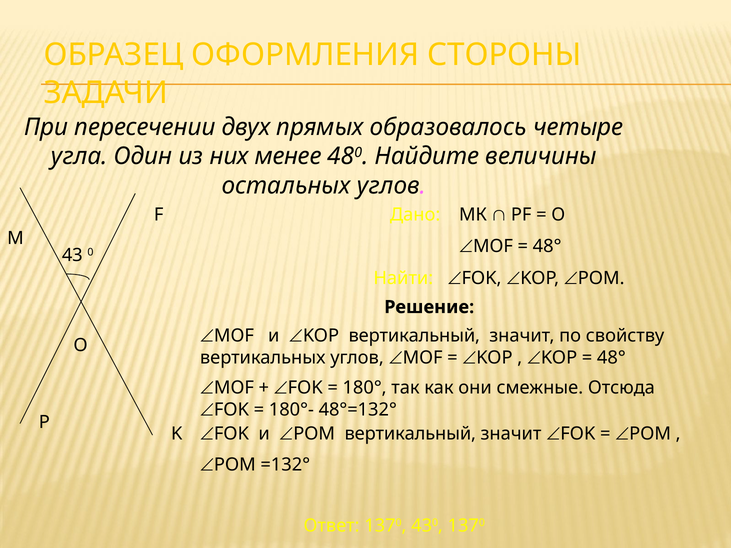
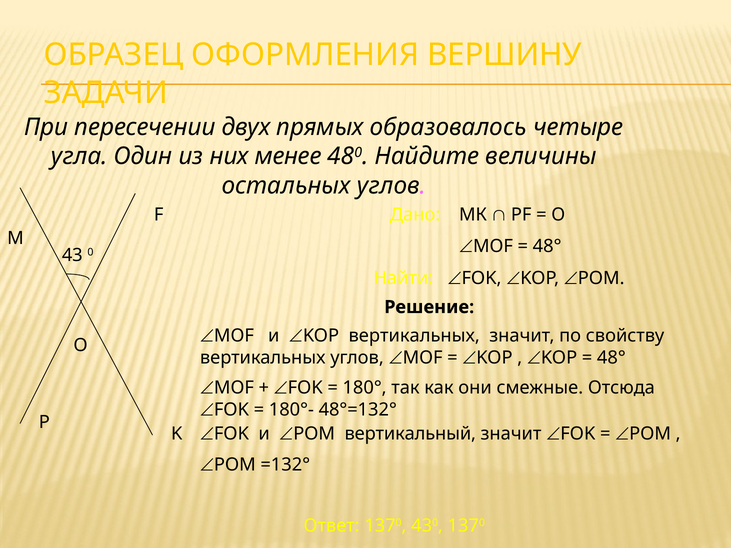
СТОРОНЫ: СТОРОНЫ -> ВЕРШИНУ
KOP вертикальный: вертикальный -> вертикальных
